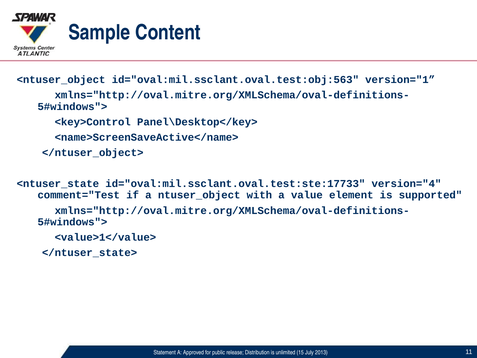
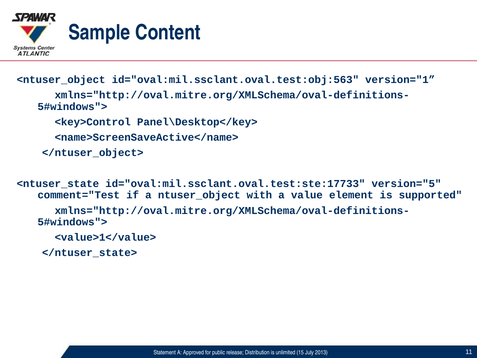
version="4: version="4 -> version="5
